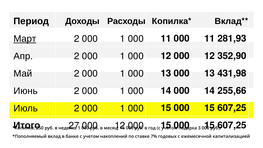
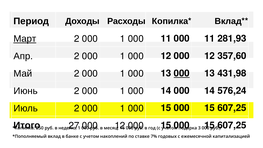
352,90: 352,90 -> 357,60
000 at (182, 73) underline: none -> present
255,66: 255,66 -> 576,24
